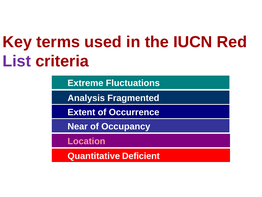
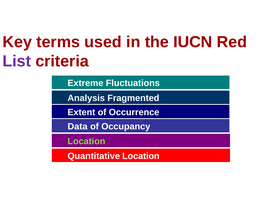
Near: Near -> Data
Location at (86, 141) colour: pink -> light green
Quantitative Deficient: Deficient -> Location
